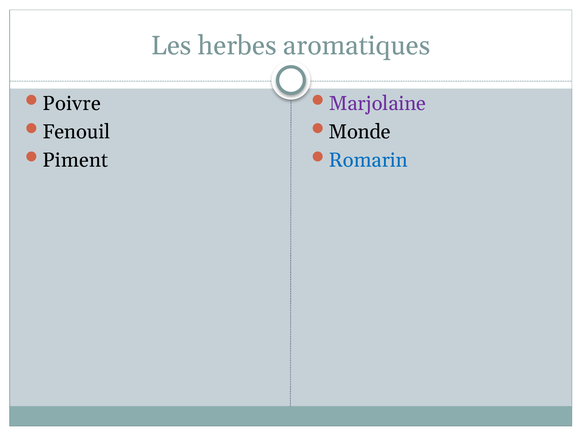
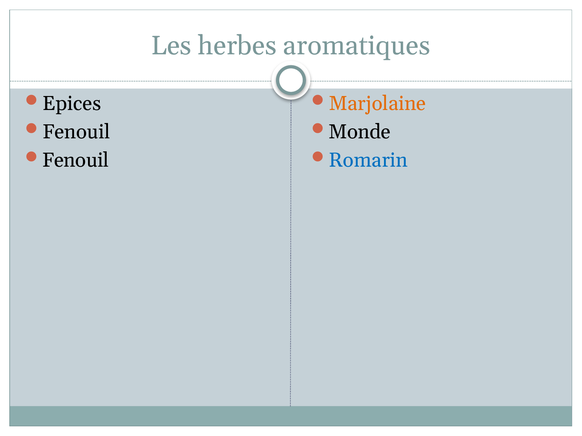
Poivre: Poivre -> Epices
Marjolaine colour: purple -> orange
Piment at (75, 160): Piment -> Fenouil
